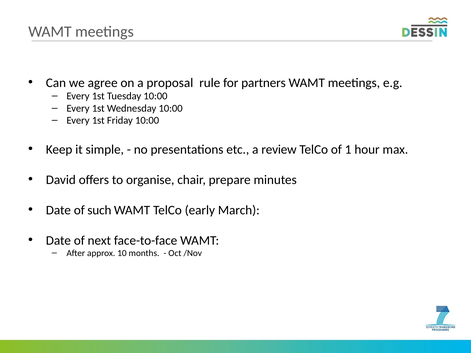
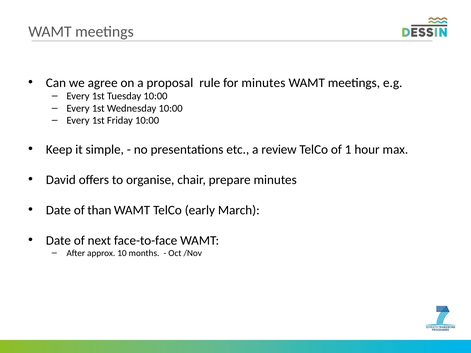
for partners: partners -> minutes
such: such -> than
